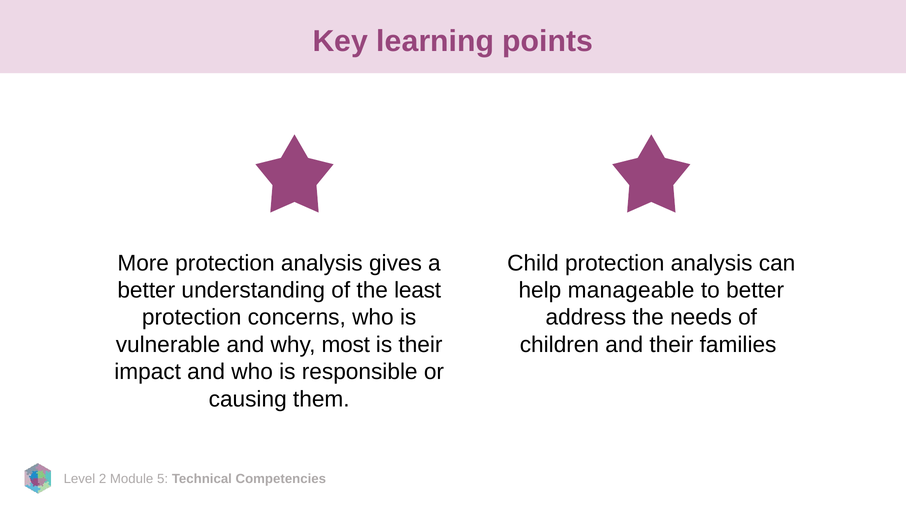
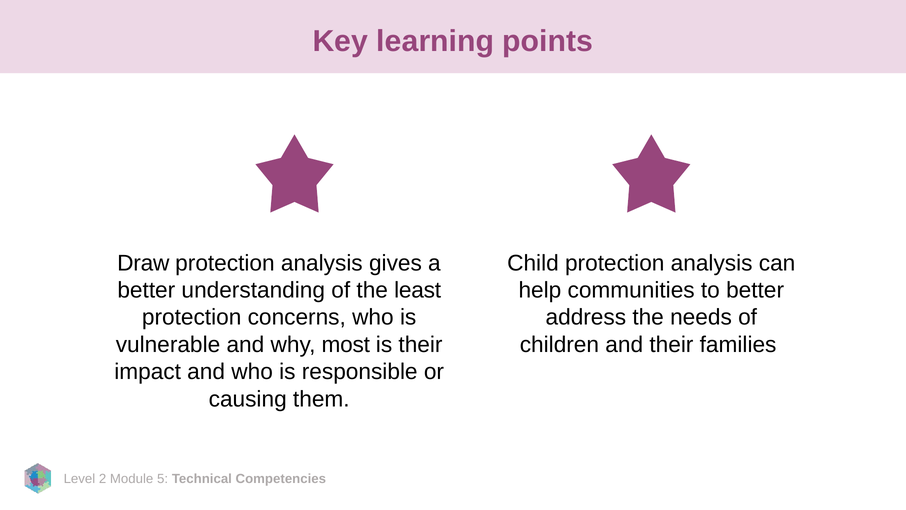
More: More -> Draw
manageable: manageable -> communities
